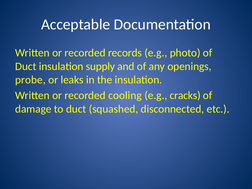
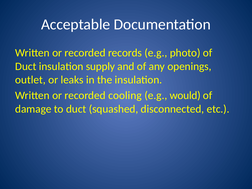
probe: probe -> outlet
cracks: cracks -> would
